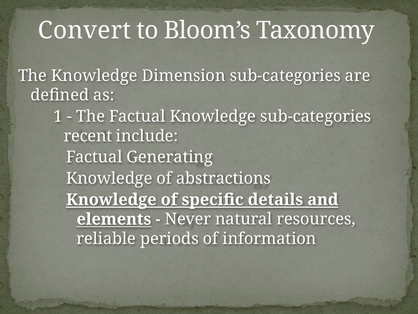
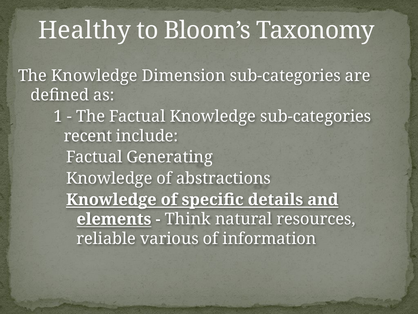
Convert: Convert -> Healthy
Never: Never -> Think
periods: periods -> various
